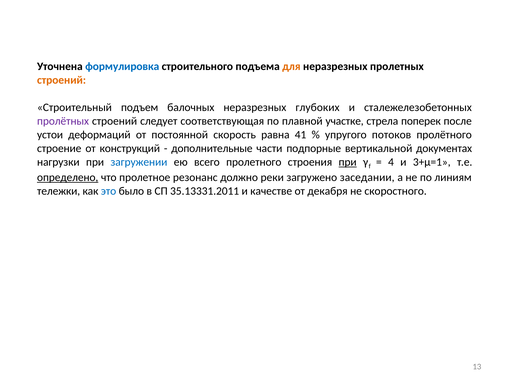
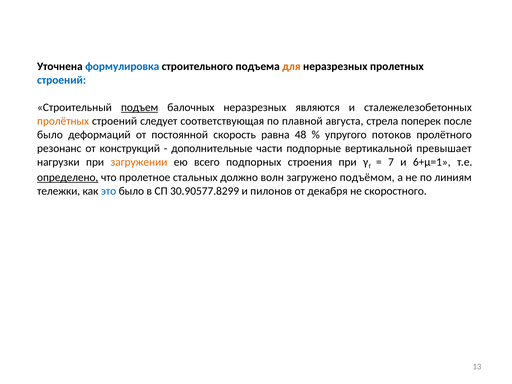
строений at (62, 80) colour: orange -> blue
подъем underline: none -> present
глубоких: глубоких -> являются
пролётных colour: purple -> orange
участке: участке -> августа
устои at (50, 135): устои -> было
41: 41 -> 48
строение: строение -> резонанс
документах: документах -> превышает
загружении colour: blue -> orange
пролетного: пролетного -> подпорных
при at (348, 162) underline: present -> none
4: 4 -> 7
3+μ=1: 3+μ=1 -> 6+μ=1
резонанс: резонанс -> стальных
реки: реки -> волн
заседании: заседании -> подъёмом
35.13331.2011: 35.13331.2011 -> 30.90577.8299
качестве: качестве -> пилонов
